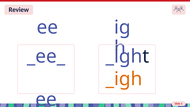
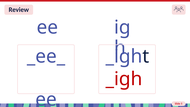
_igh colour: orange -> red
